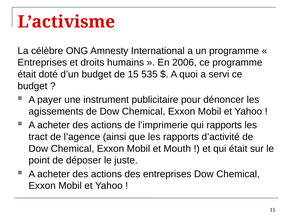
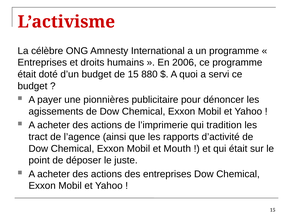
535: 535 -> 880
instrument: instrument -> pionnières
qui rapports: rapports -> tradition
